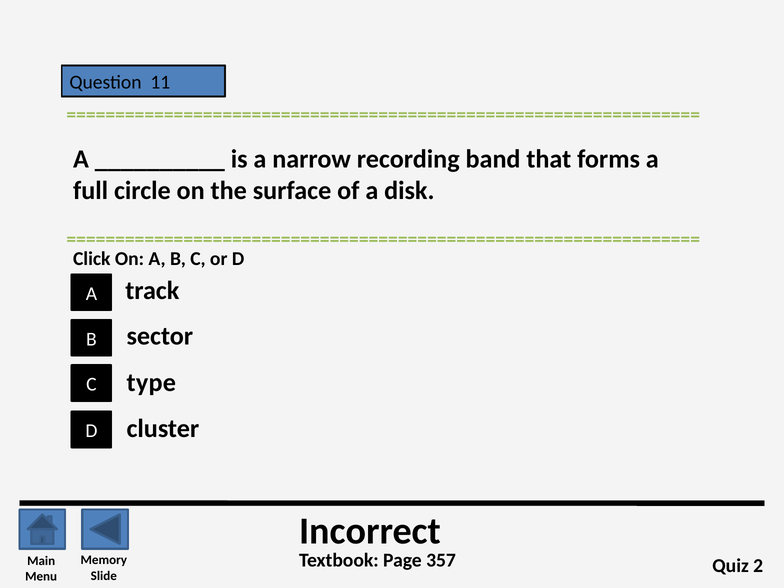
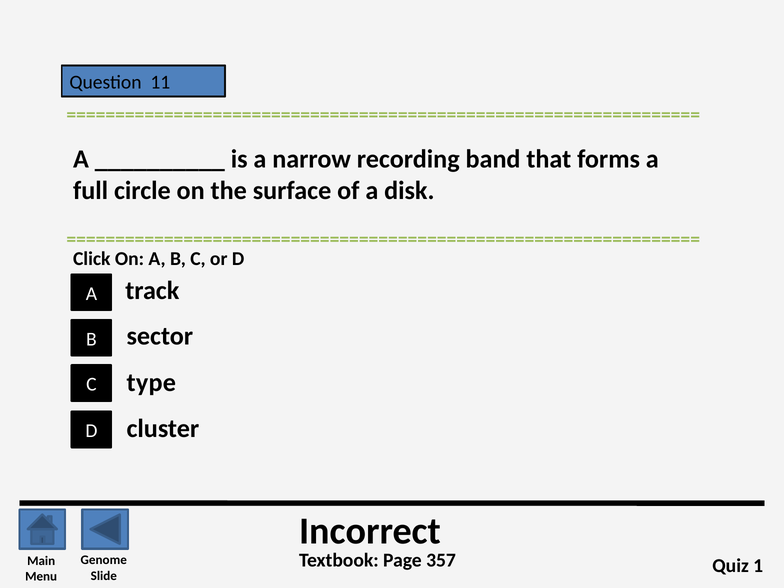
Memory: Memory -> Genome
2: 2 -> 1
